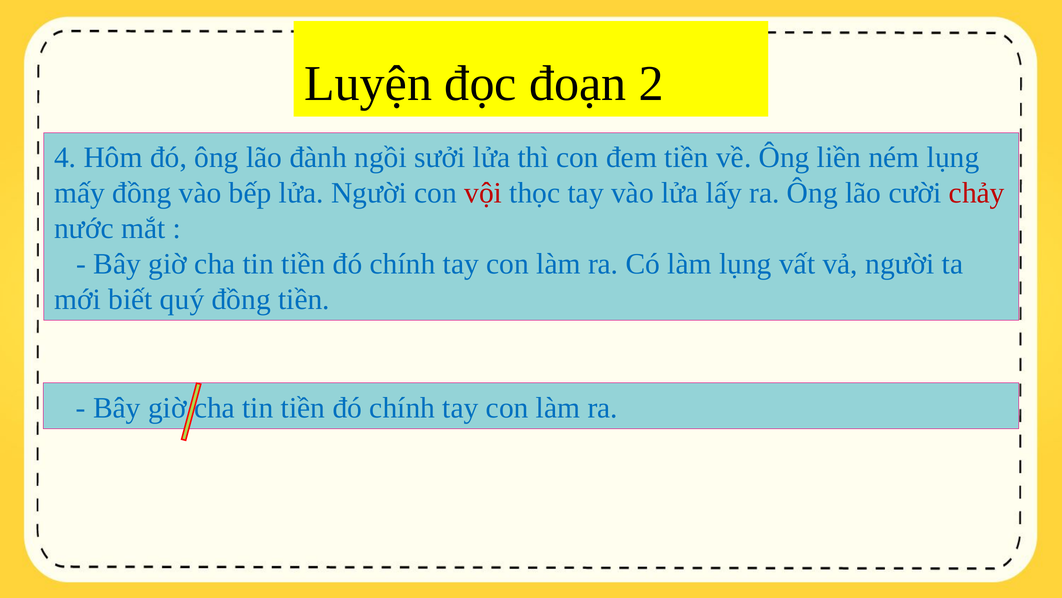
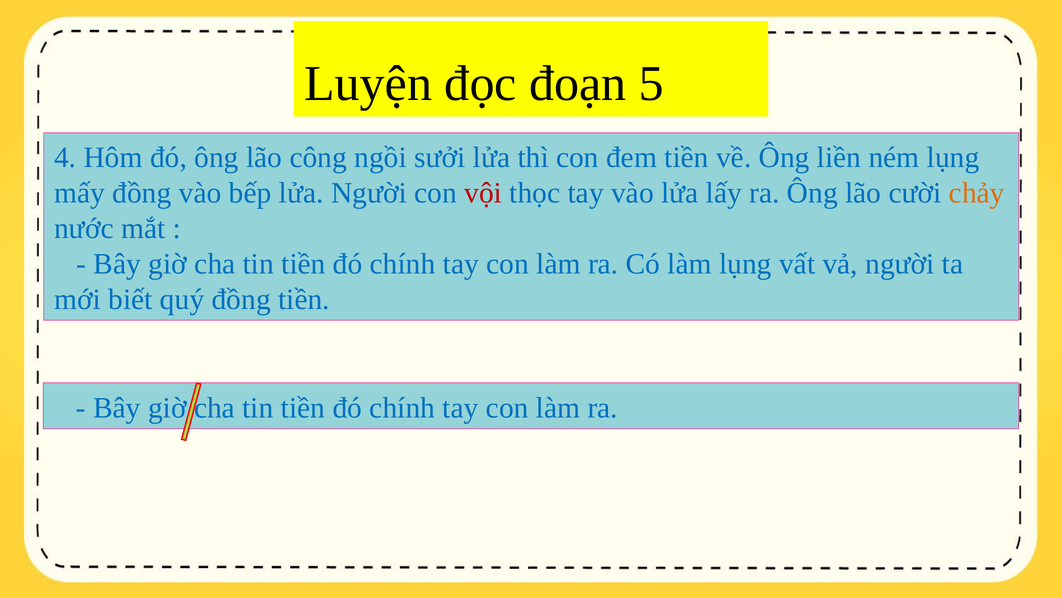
2: 2 -> 5
đành: đành -> công
chảy colour: red -> orange
